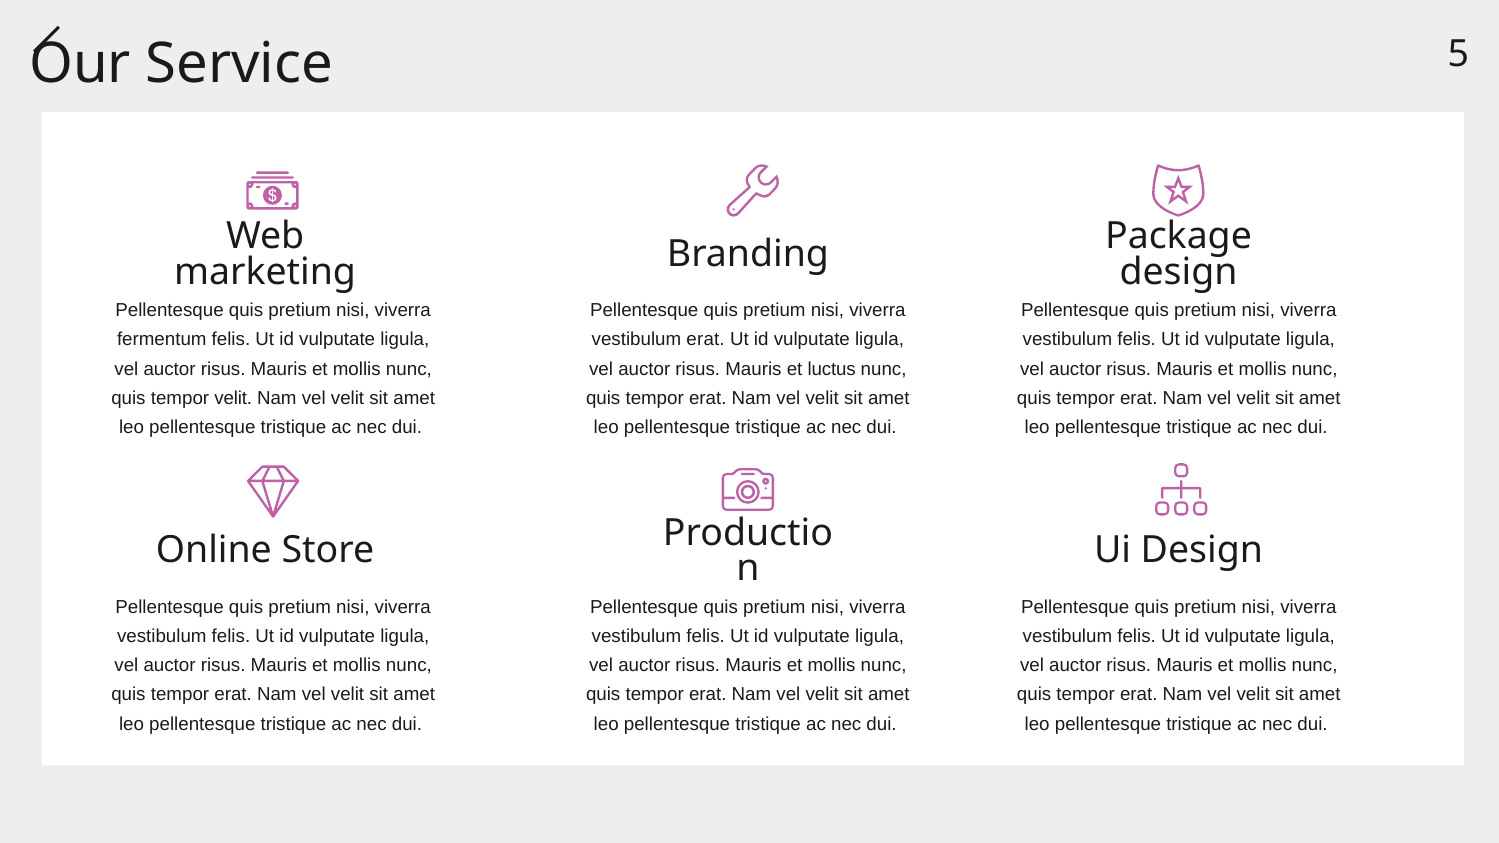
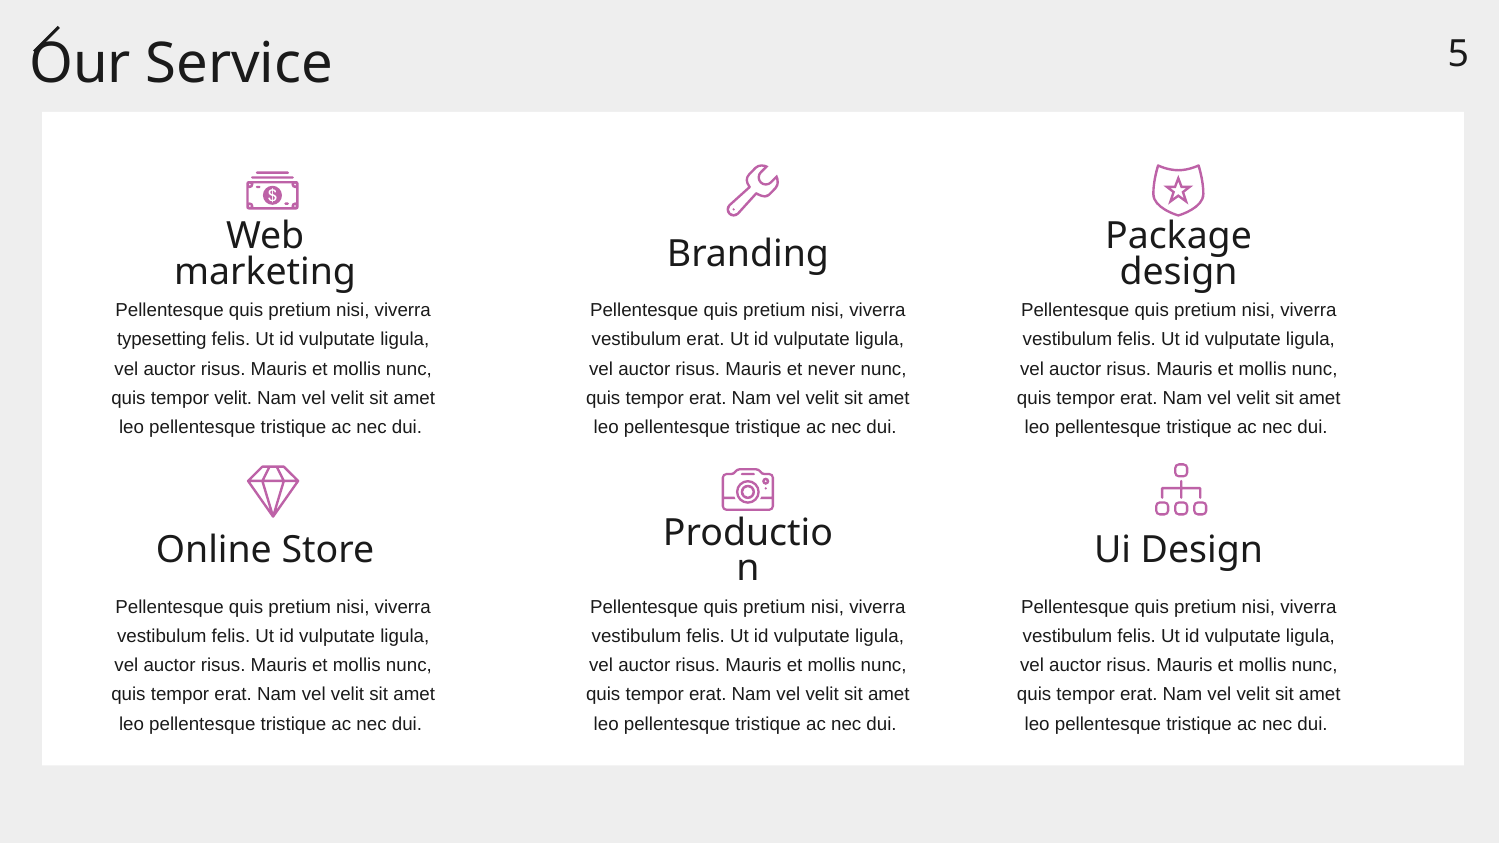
fermentum: fermentum -> typesetting
luctus: luctus -> never
